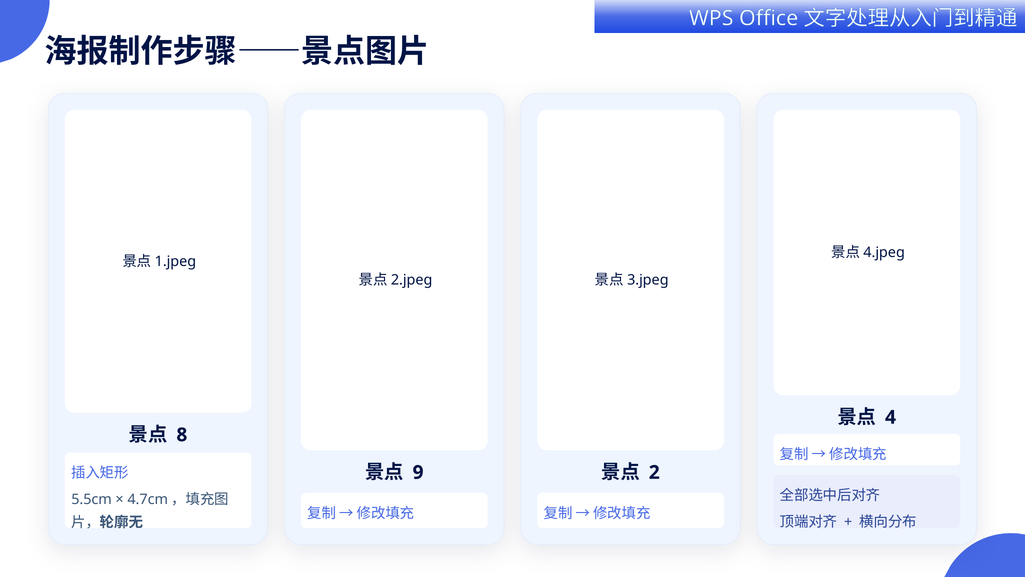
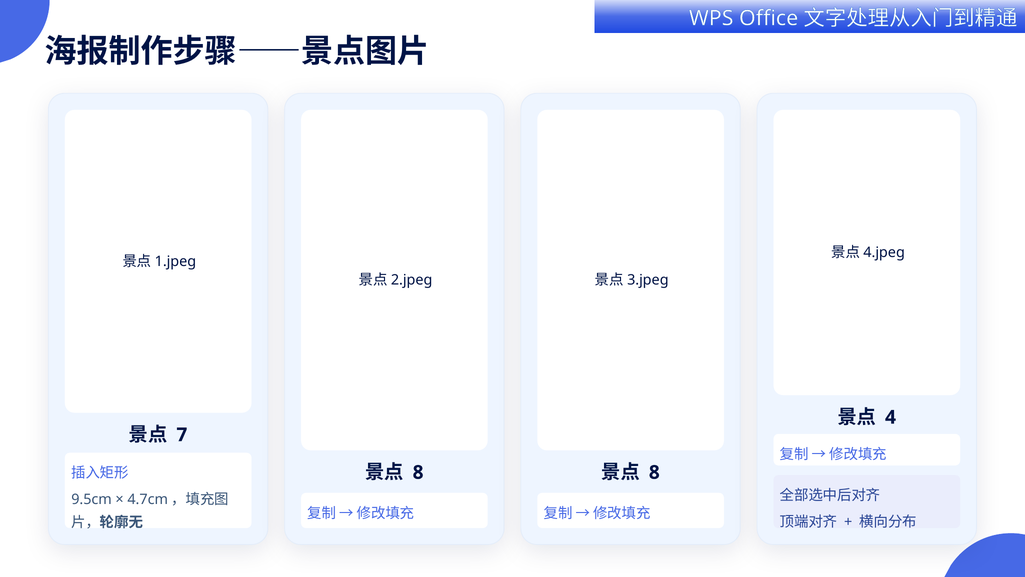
8: 8 -> 7
9 at (418, 472): 9 -> 8
2 at (654, 472): 2 -> 8
5.5cm: 5.5cm -> 9.5cm
